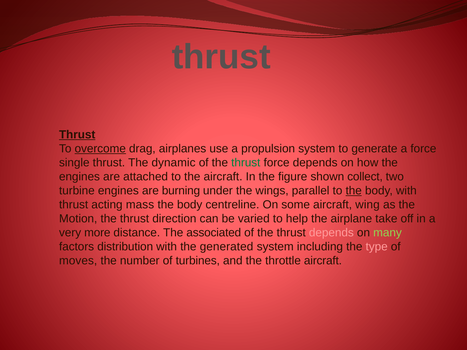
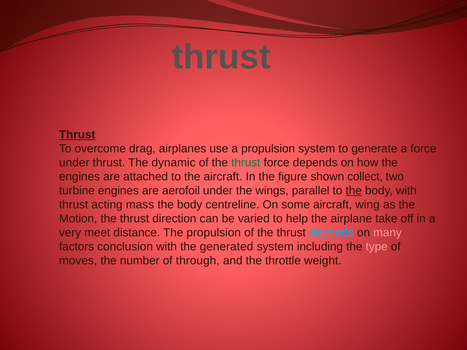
overcome underline: present -> none
single at (74, 163): single -> under
burning: burning -> aerofoil
more: more -> meet
The associated: associated -> propulsion
depends at (331, 233) colour: pink -> light blue
many colour: light green -> pink
distribution: distribution -> conclusion
turbines: turbines -> through
throttle aircraft: aircraft -> weight
